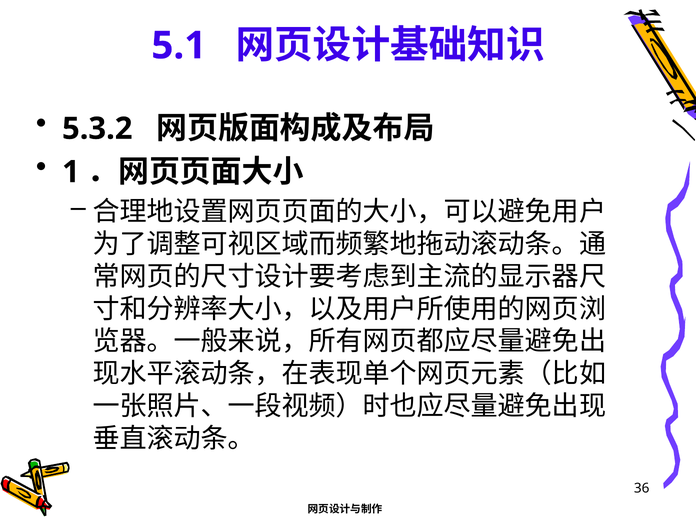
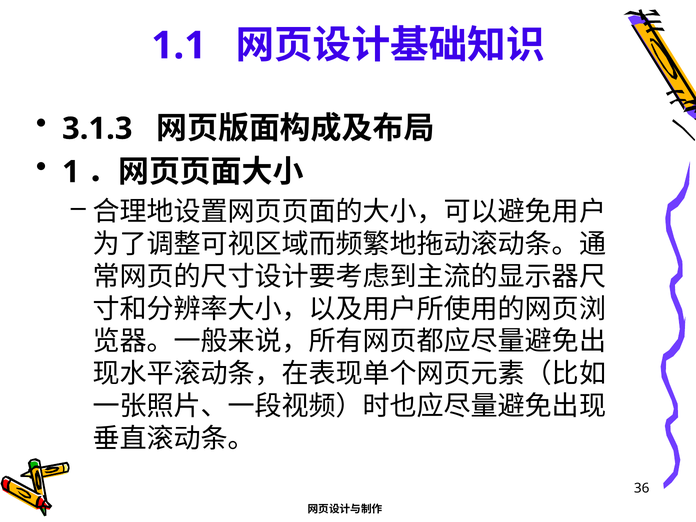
5.1: 5.1 -> 1.1
5.3.2: 5.3.2 -> 3.1.3
